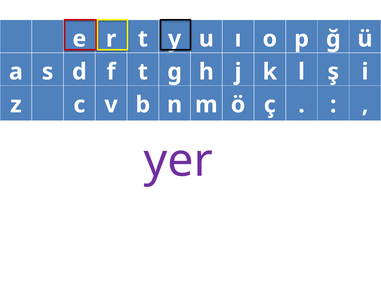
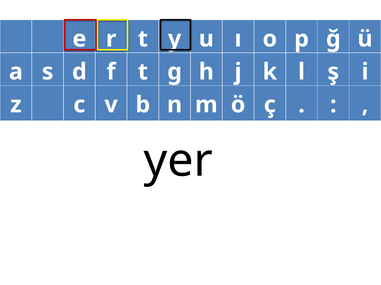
yer colour: purple -> black
